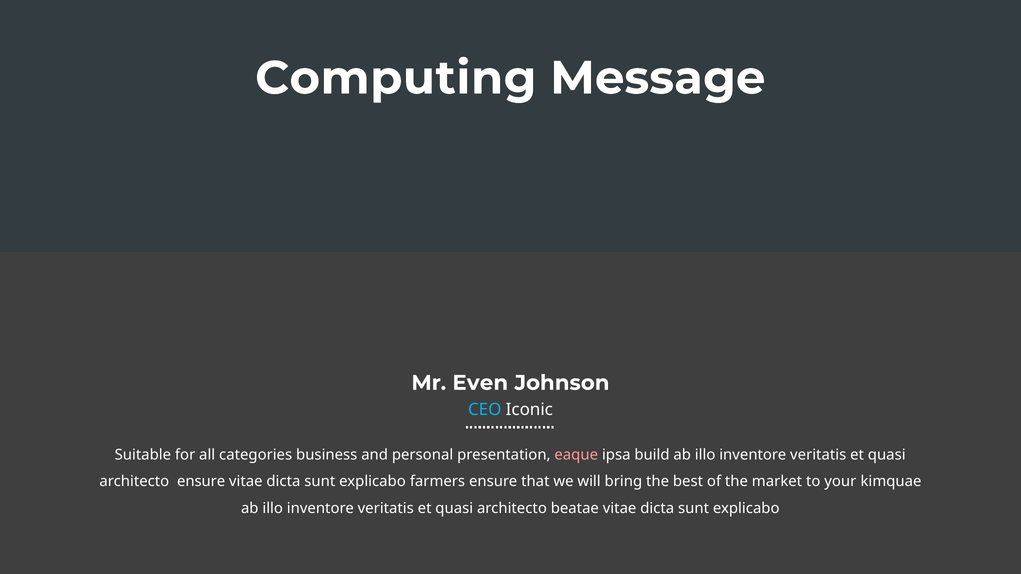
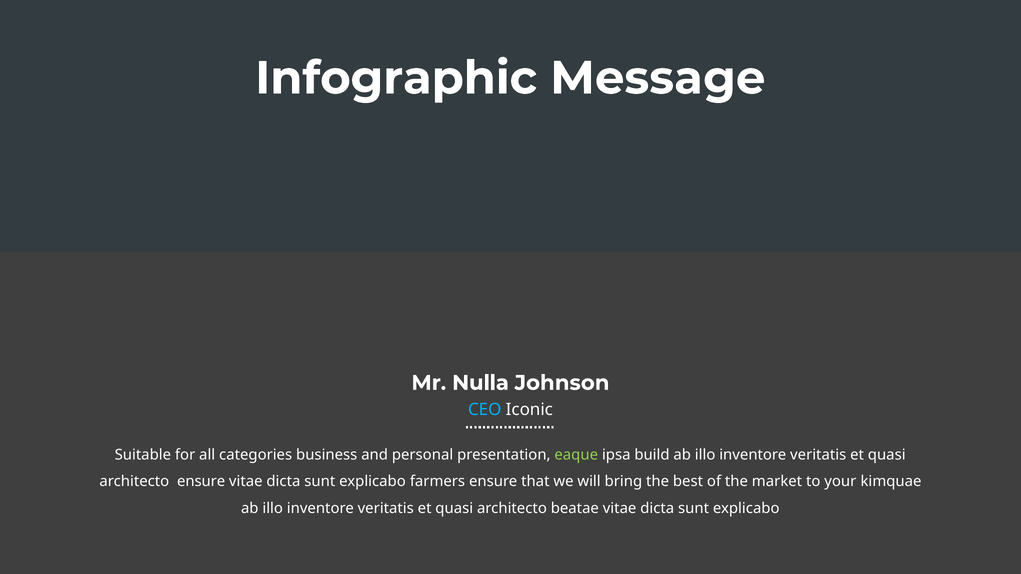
Computing: Computing -> Infographic
Even: Even -> Nulla
eaque colour: pink -> light green
